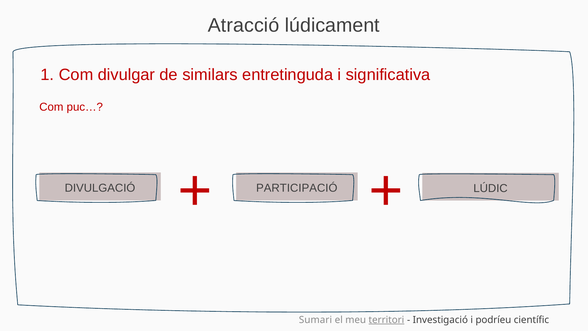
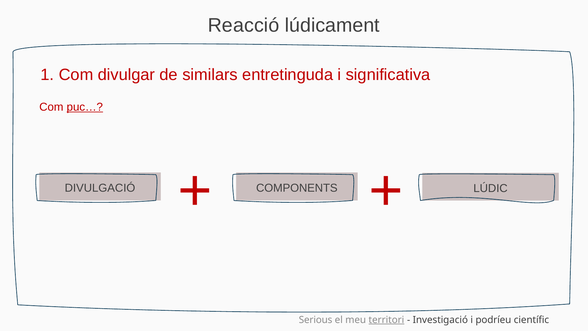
Atracció: Atracció -> Reacció
puc… underline: none -> present
PARTICIPACIÓ: PARTICIPACIÓ -> COMPONENTS
Sumari: Sumari -> Serious
